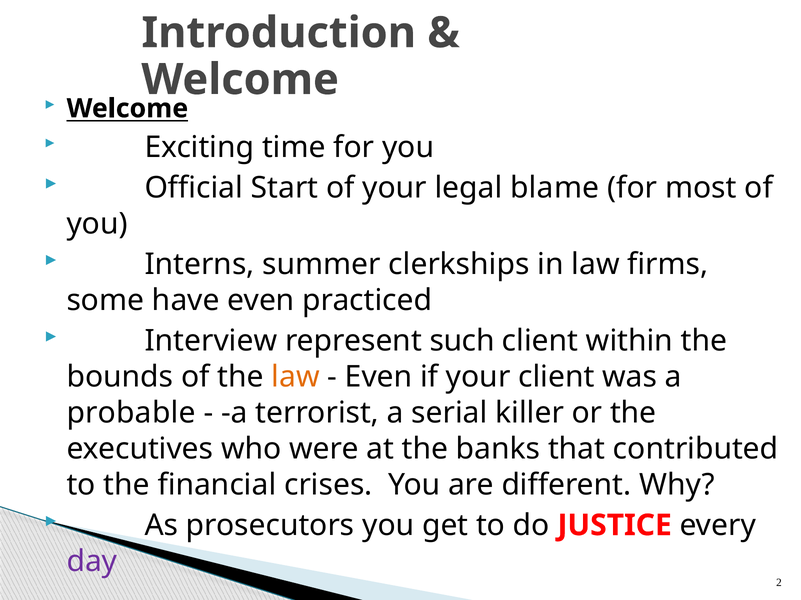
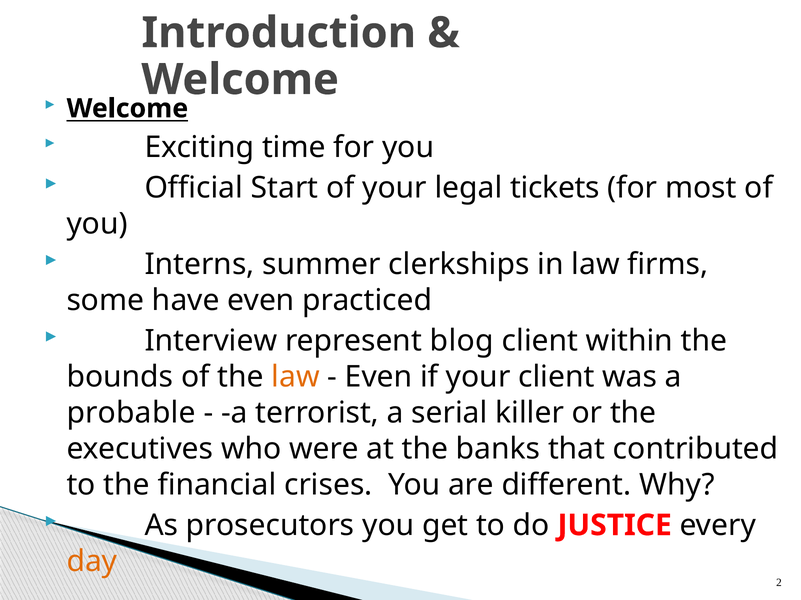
blame: blame -> tickets
such: such -> blog
day colour: purple -> orange
